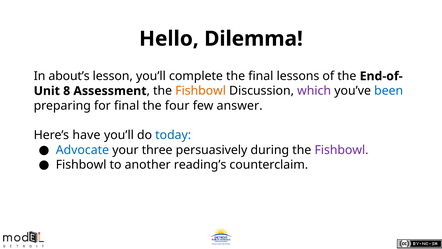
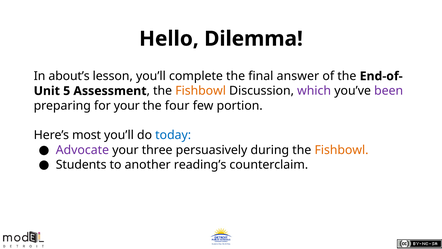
lessons: lessons -> answer
8: 8 -> 5
been colour: blue -> purple
for final: final -> your
answer: answer -> portion
have: have -> most
Advocate colour: blue -> purple
Fishbowl at (341, 150) colour: purple -> orange
Fishbowl at (81, 164): Fishbowl -> Students
